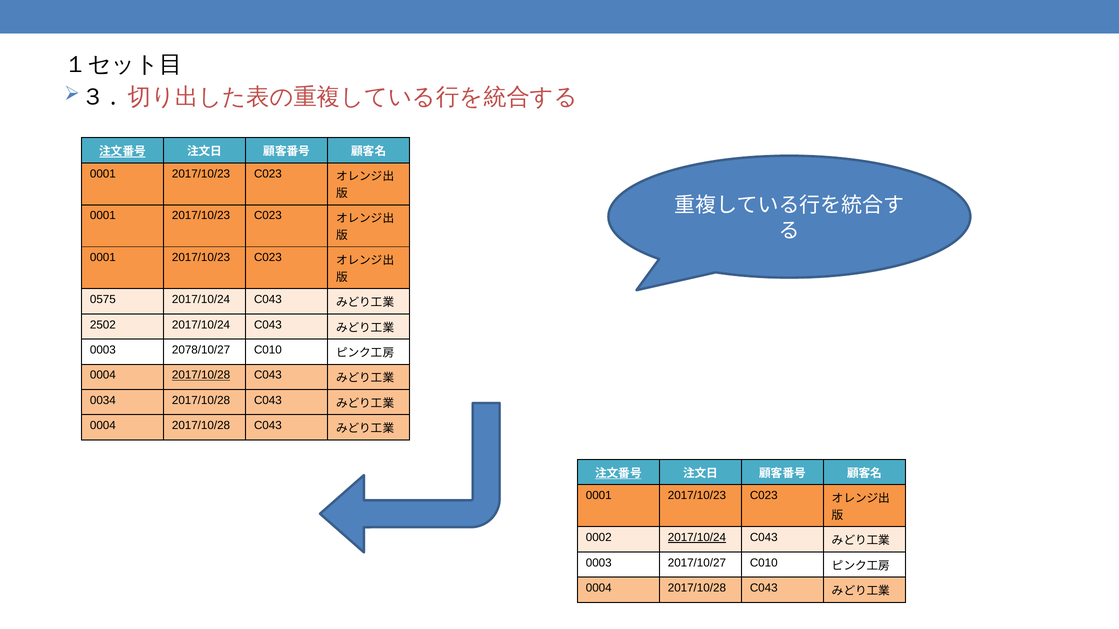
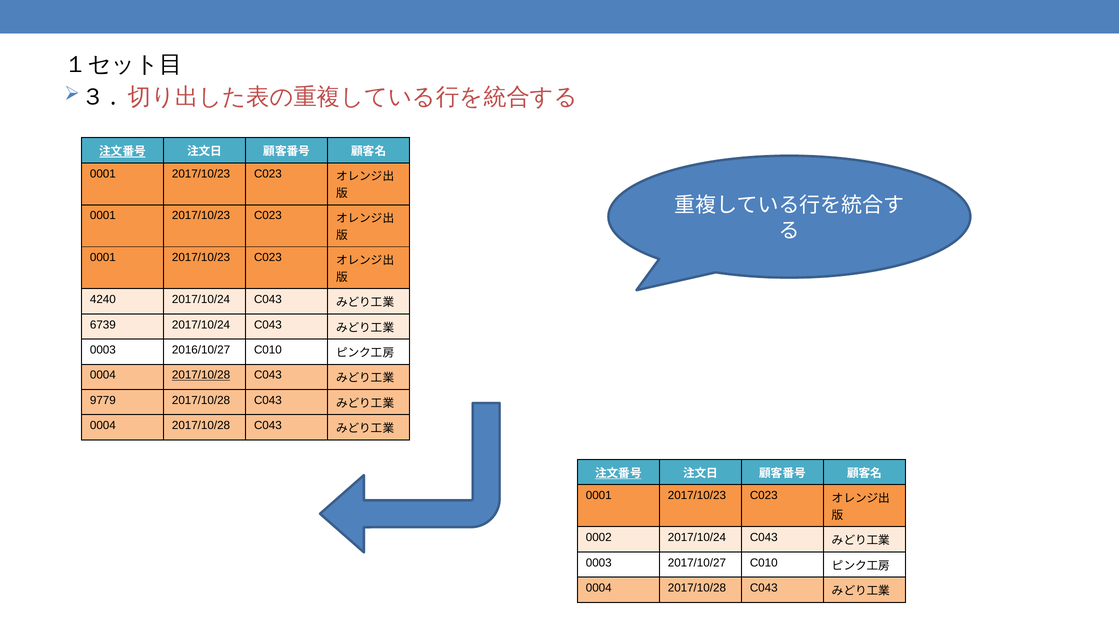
0575: 0575 -> 4240
2502: 2502 -> 6739
2078/10/27: 2078/10/27 -> 2016/10/27
0034: 0034 -> 9779
2017/10/24 at (697, 538) underline: present -> none
